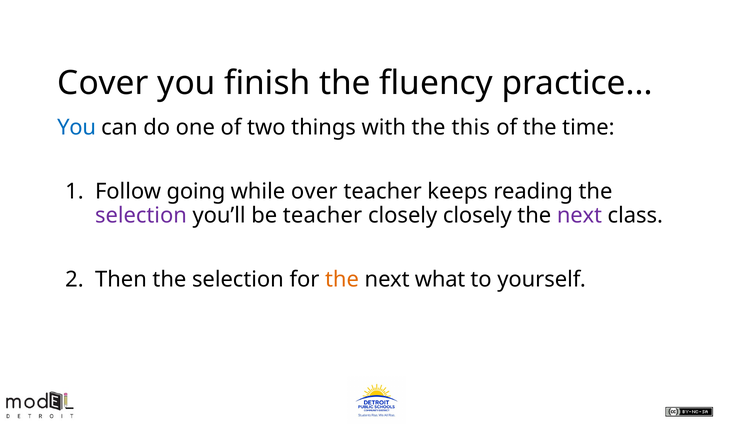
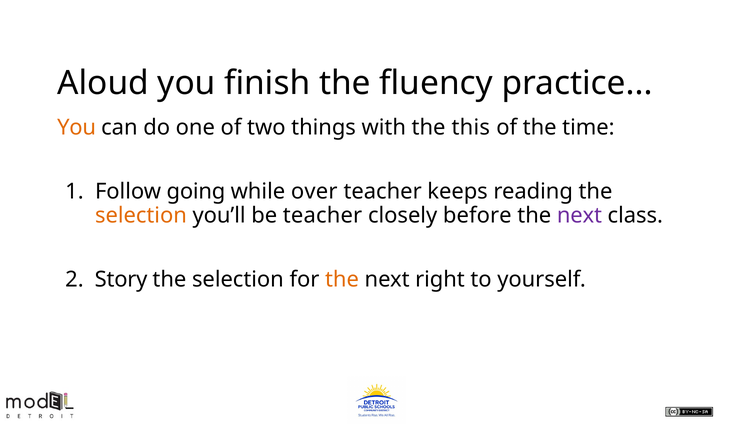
Cover: Cover -> Aloud
You at (77, 127) colour: blue -> orange
selection at (141, 215) colour: purple -> orange
closely closely: closely -> before
Then: Then -> Story
what: what -> right
